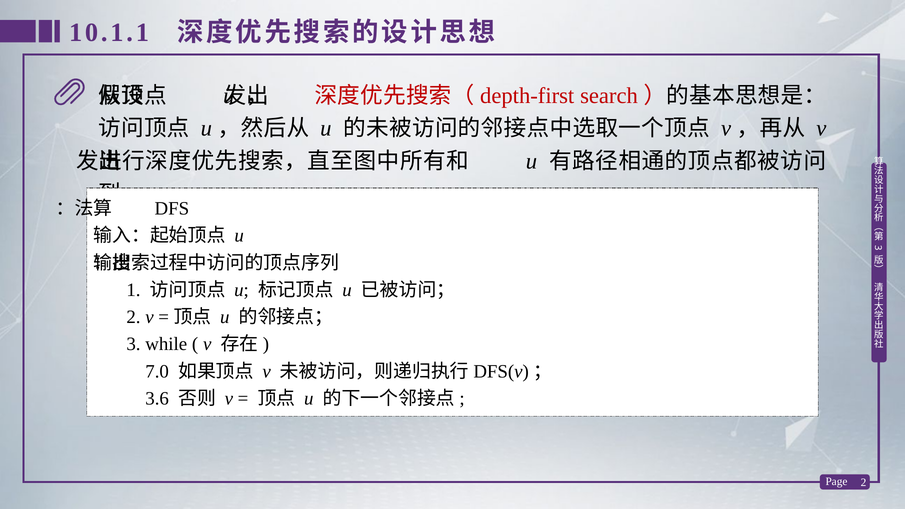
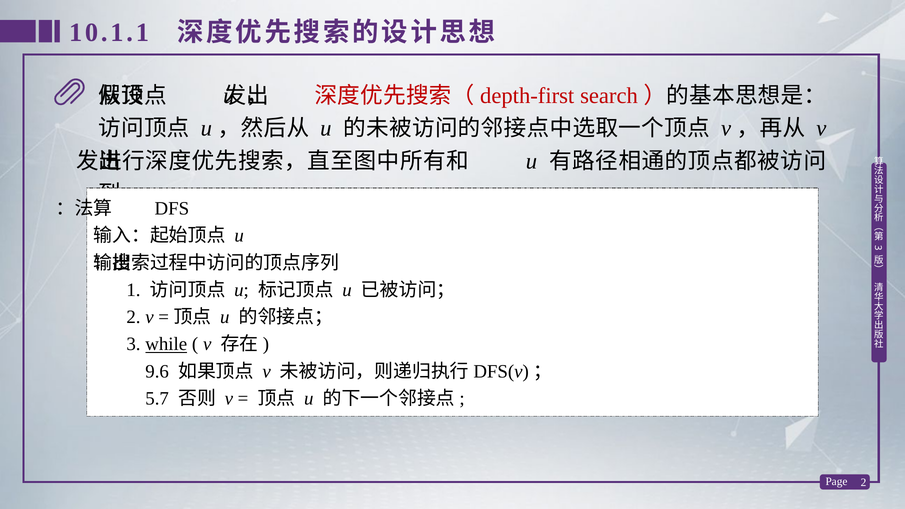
while underline: none -> present
7.0: 7.0 -> 9.6
3.6: 3.6 -> 5.7
